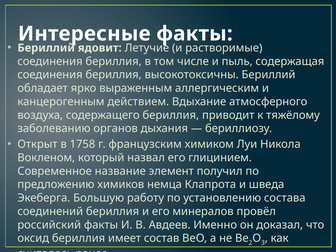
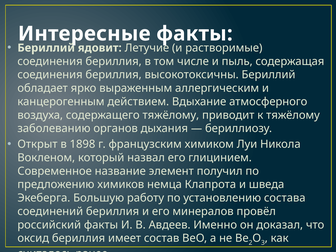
содержащего бериллия: бериллия -> тяжёлому
1758: 1758 -> 1898
